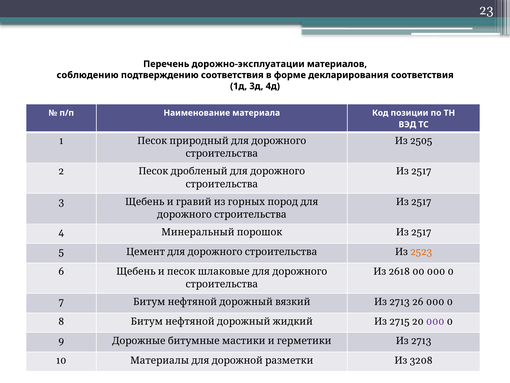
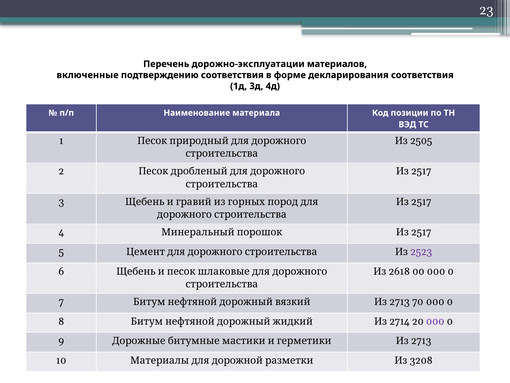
соблюдению: соблюдению -> включенные
2523 colour: orange -> purple
26: 26 -> 70
2715: 2715 -> 2714
